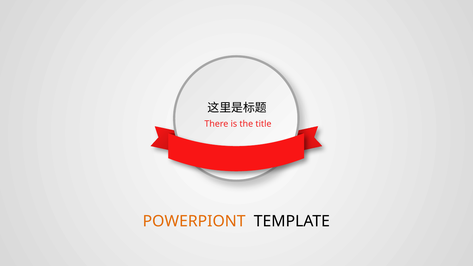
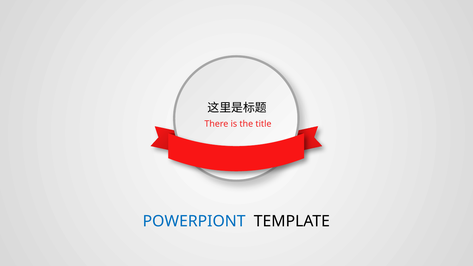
POWERPIONT colour: orange -> blue
